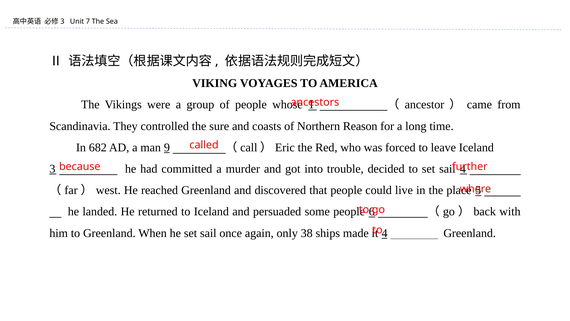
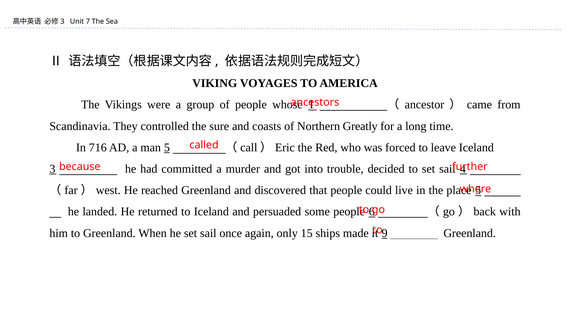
Reason: Reason -> Greatly
682: 682 -> 716
man 9: 9 -> 5
38: 38 -> 15
4 at (385, 233): 4 -> 9
